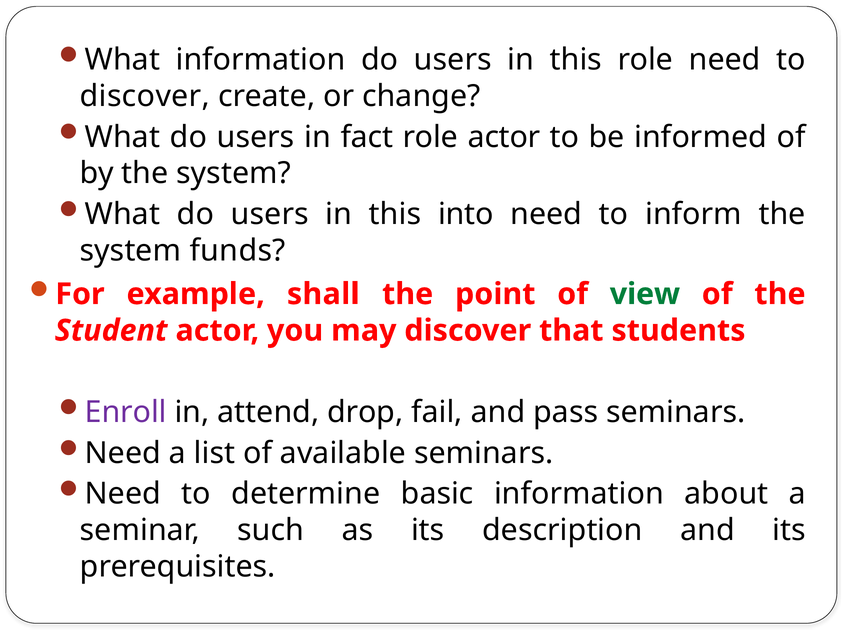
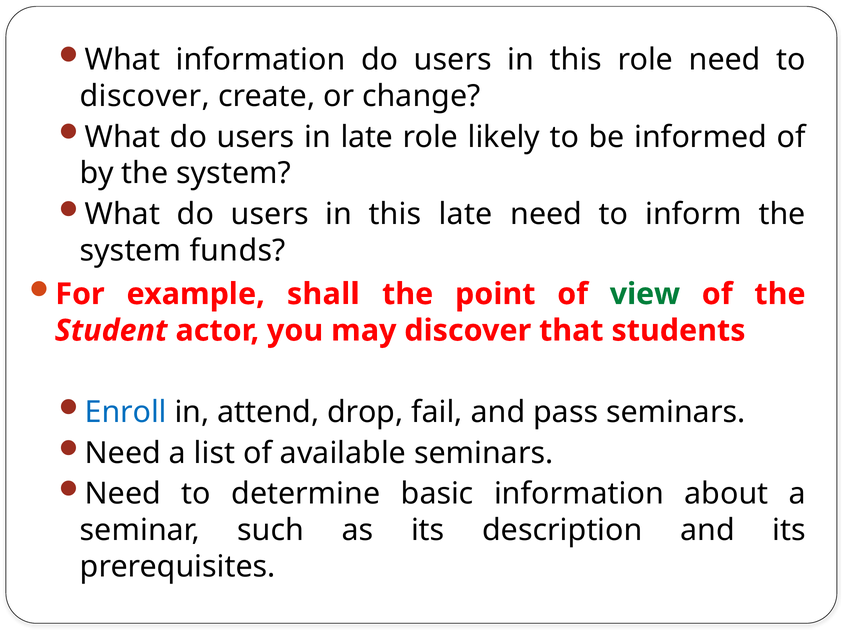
in fact: fact -> late
role actor: actor -> likely
this into: into -> late
Enroll colour: purple -> blue
